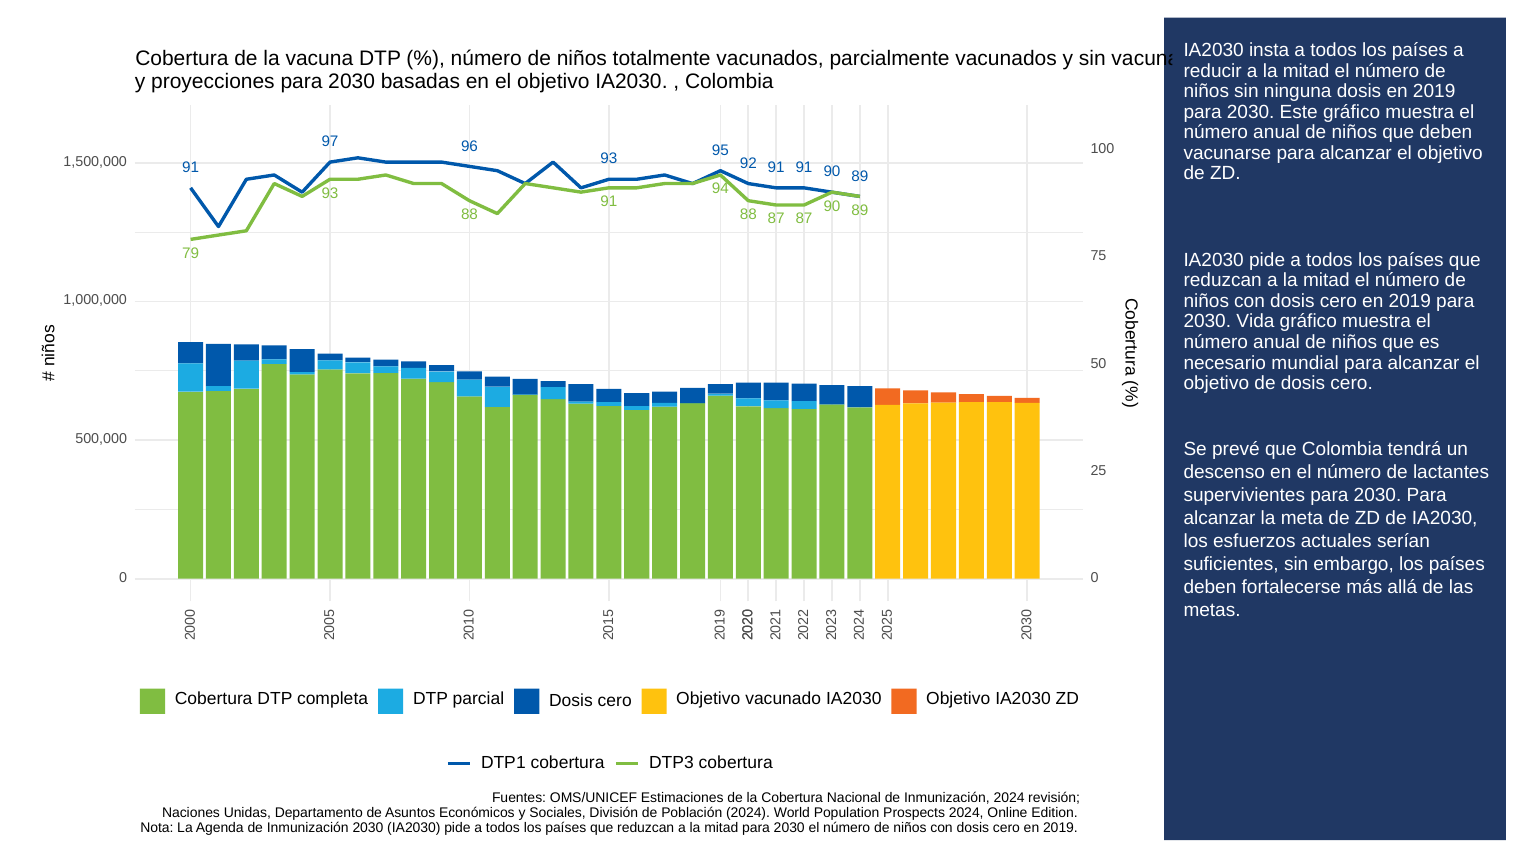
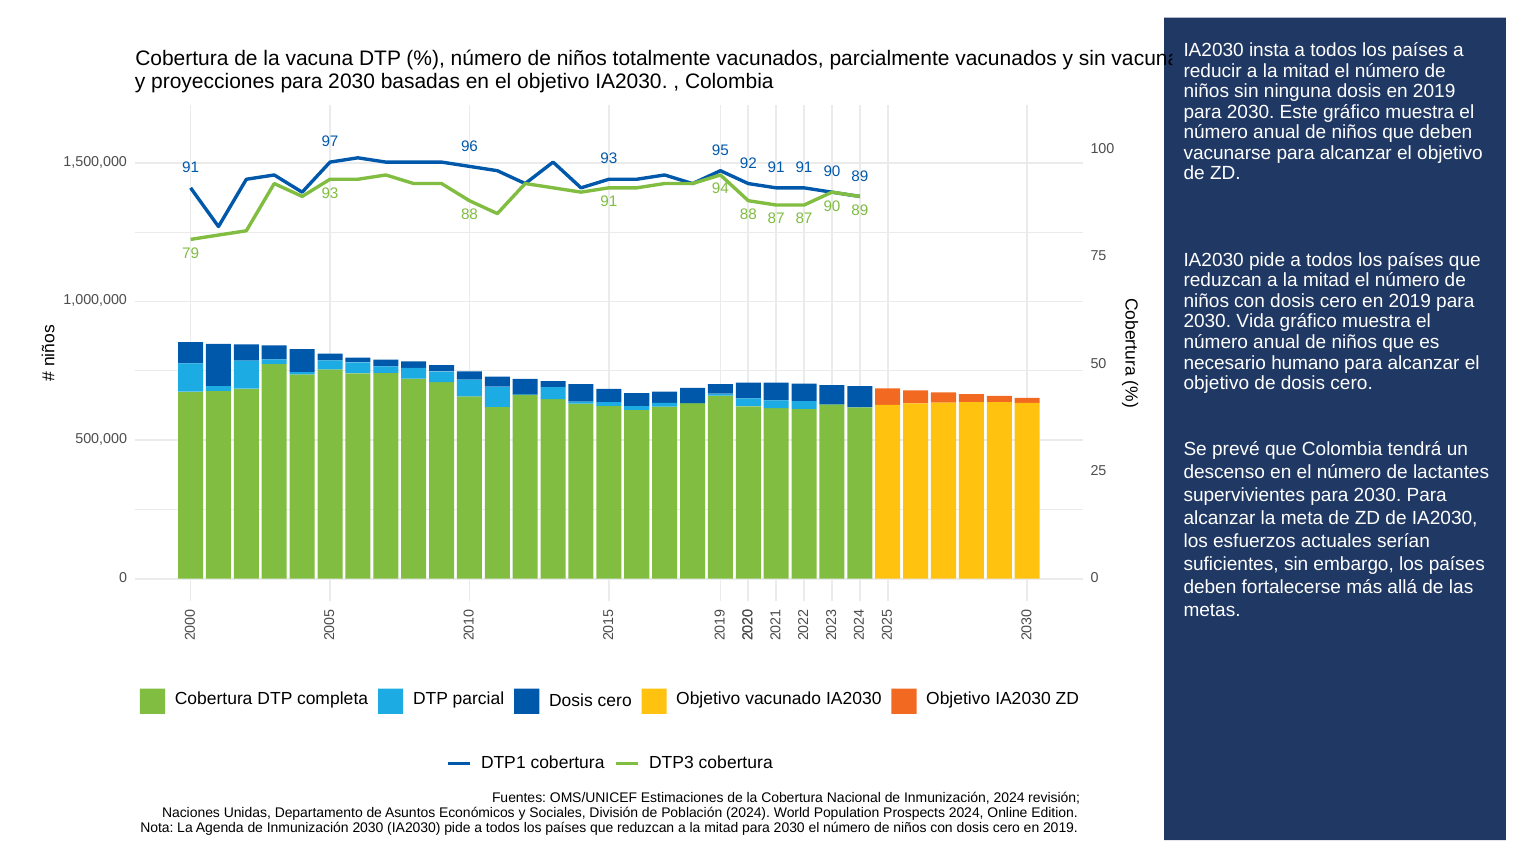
mundial: mundial -> humano
